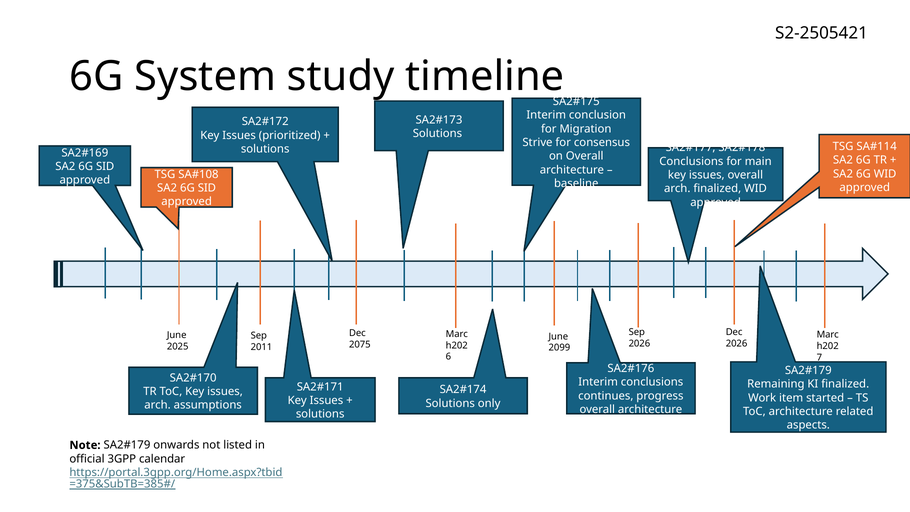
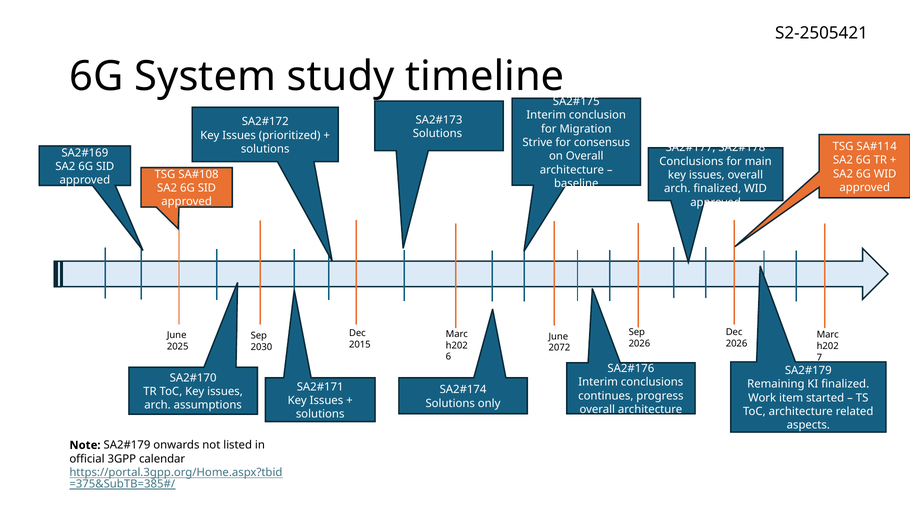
2075: 2075 -> 2015
2011: 2011 -> 2030
2099: 2099 -> 2072
